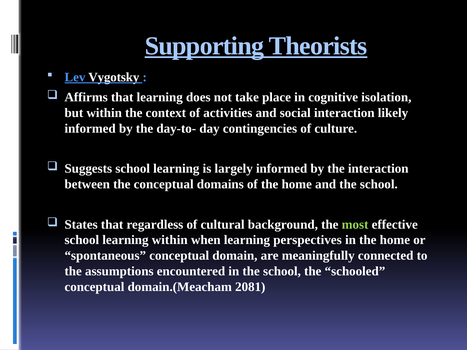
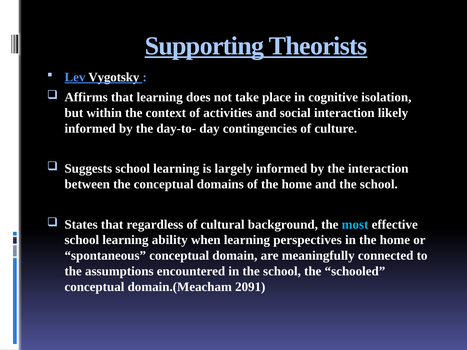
most colour: light green -> light blue
learning within: within -> ability
2081: 2081 -> 2091
